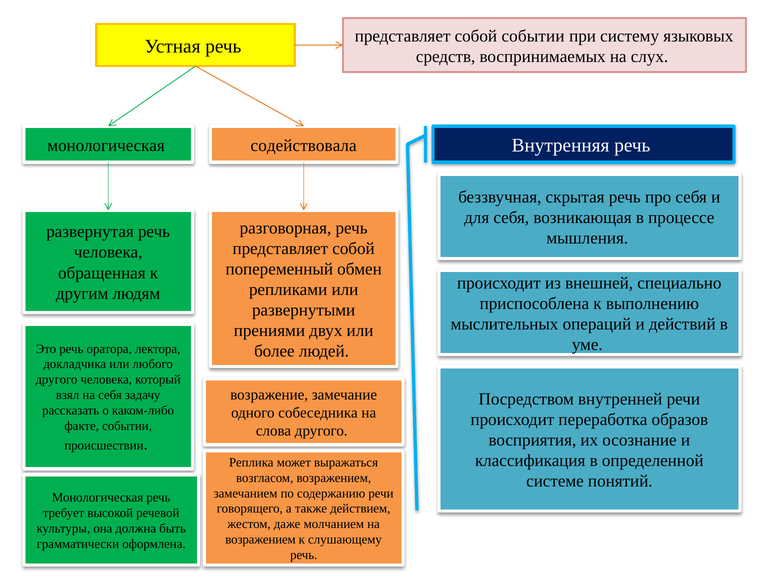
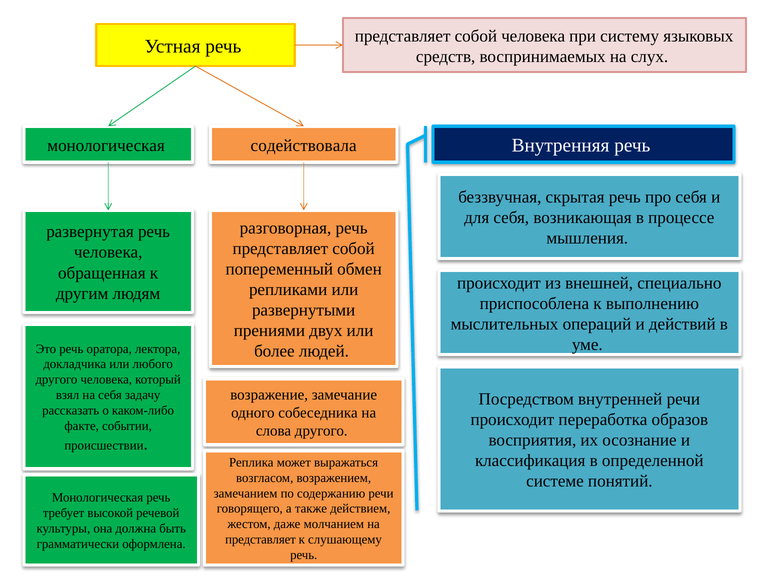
собой событии: событии -> человека
возражением at (260, 540): возражением -> представляет
